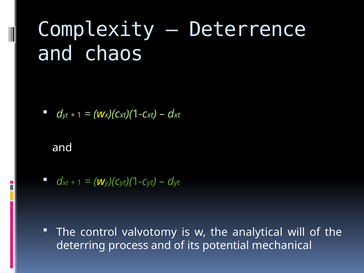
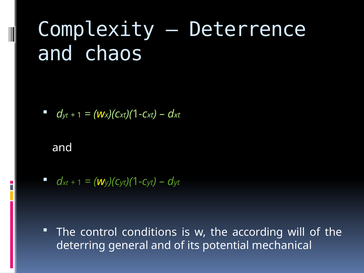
valvotomy: valvotomy -> conditions
analytical: analytical -> according
process: process -> general
